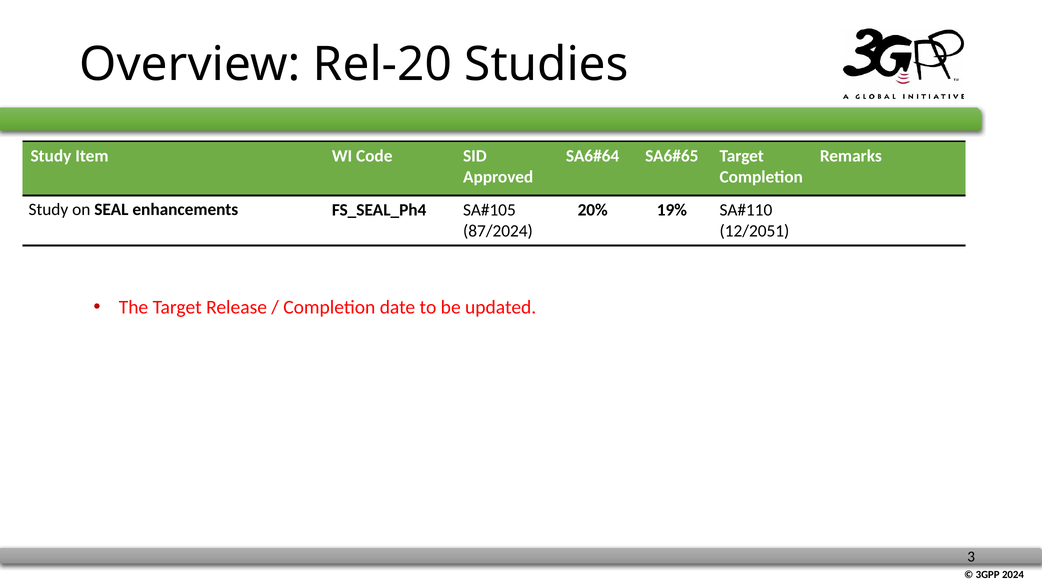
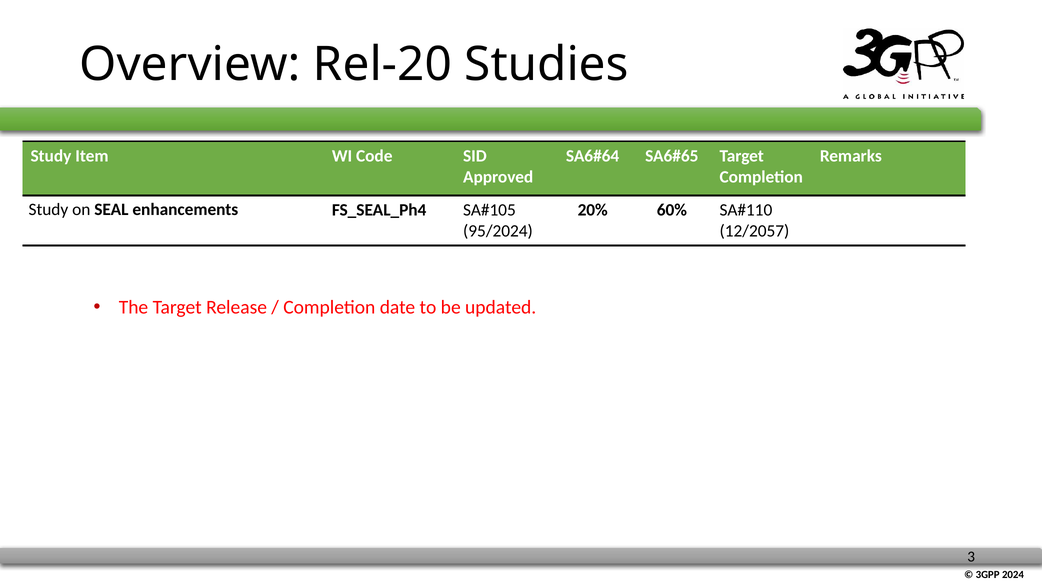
19%: 19% -> 60%
87/2024: 87/2024 -> 95/2024
12/2051: 12/2051 -> 12/2057
